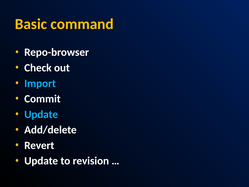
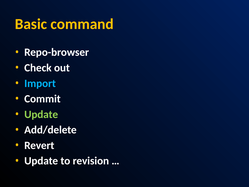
Update at (41, 114) colour: light blue -> light green
